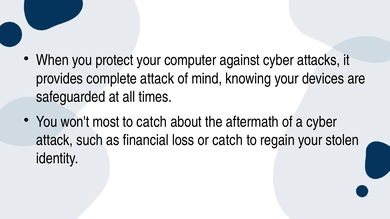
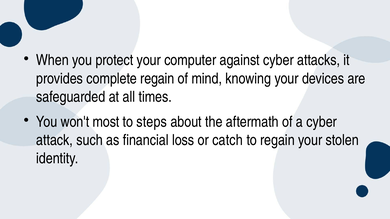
complete attack: attack -> regain
to catch: catch -> steps
